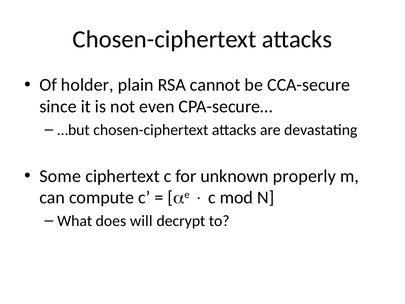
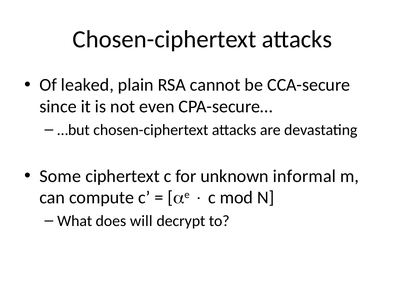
holder: holder -> leaked
properly: properly -> informal
